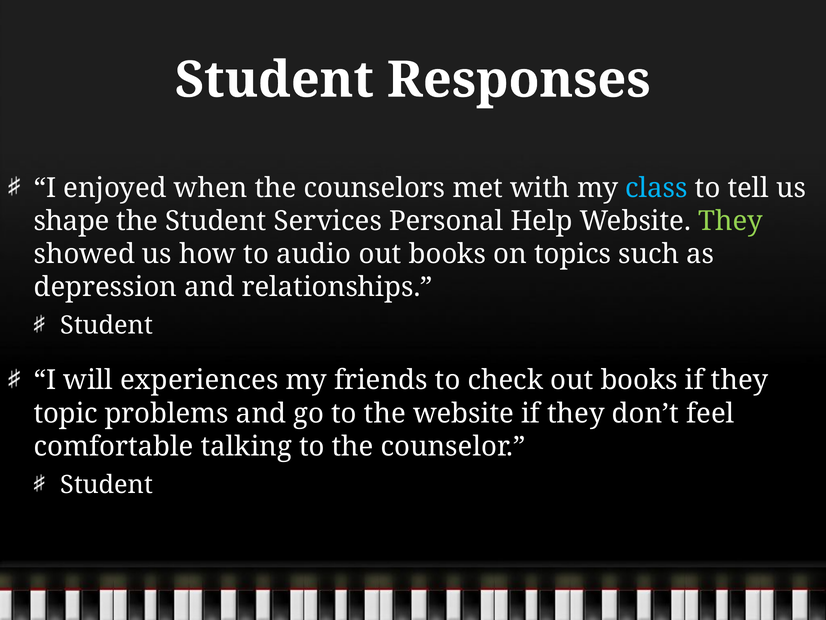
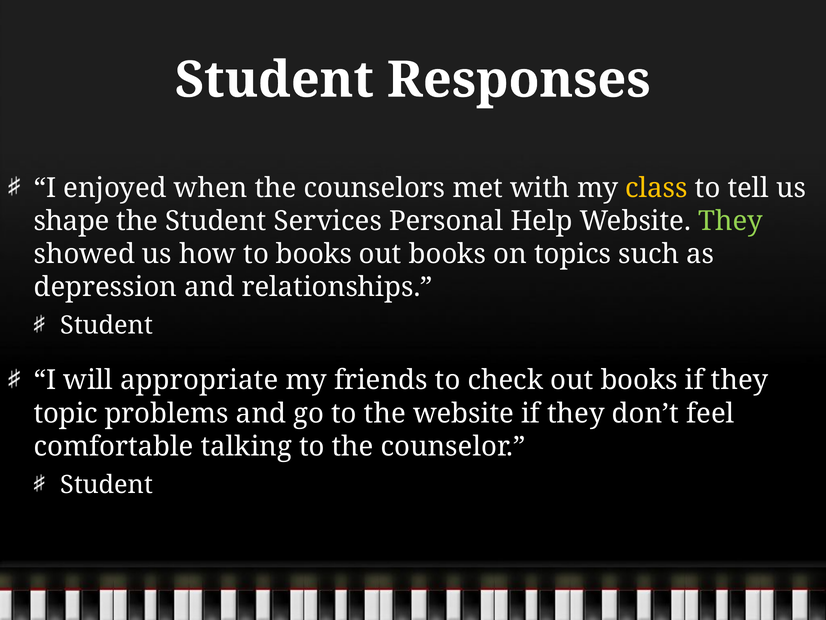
class colour: light blue -> yellow
to audio: audio -> books
experiences: experiences -> appropriate
